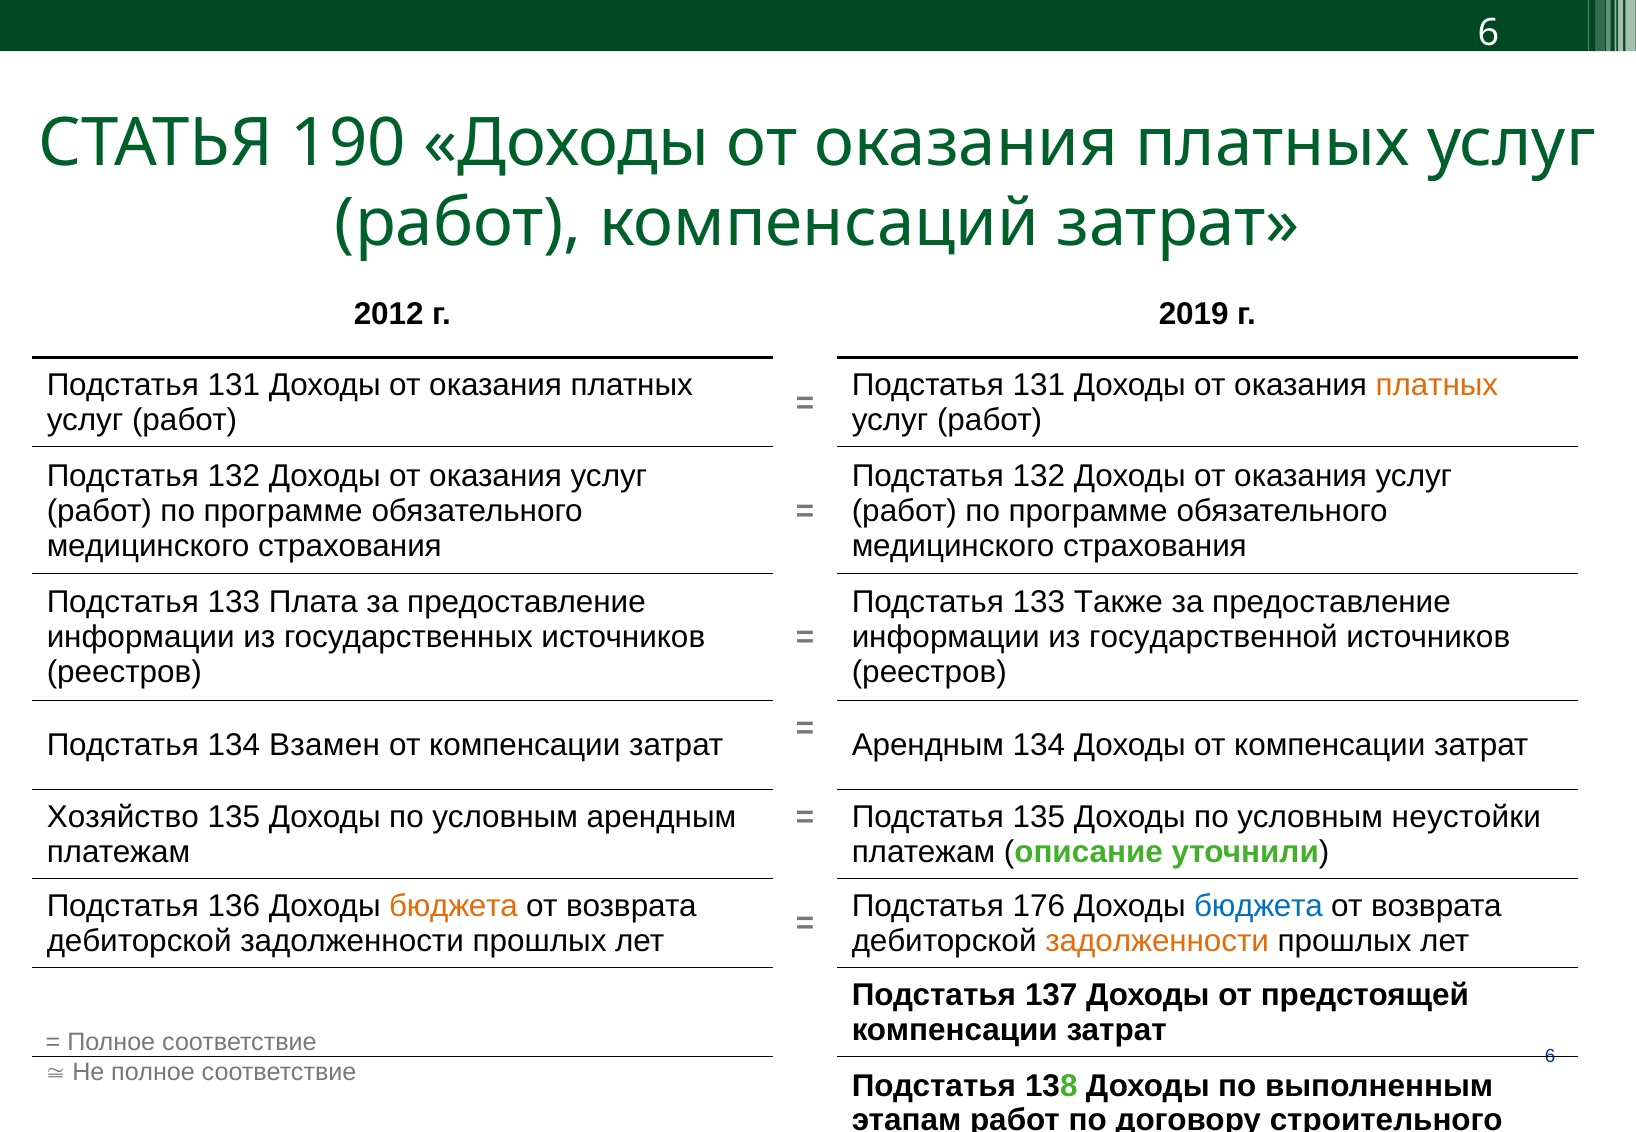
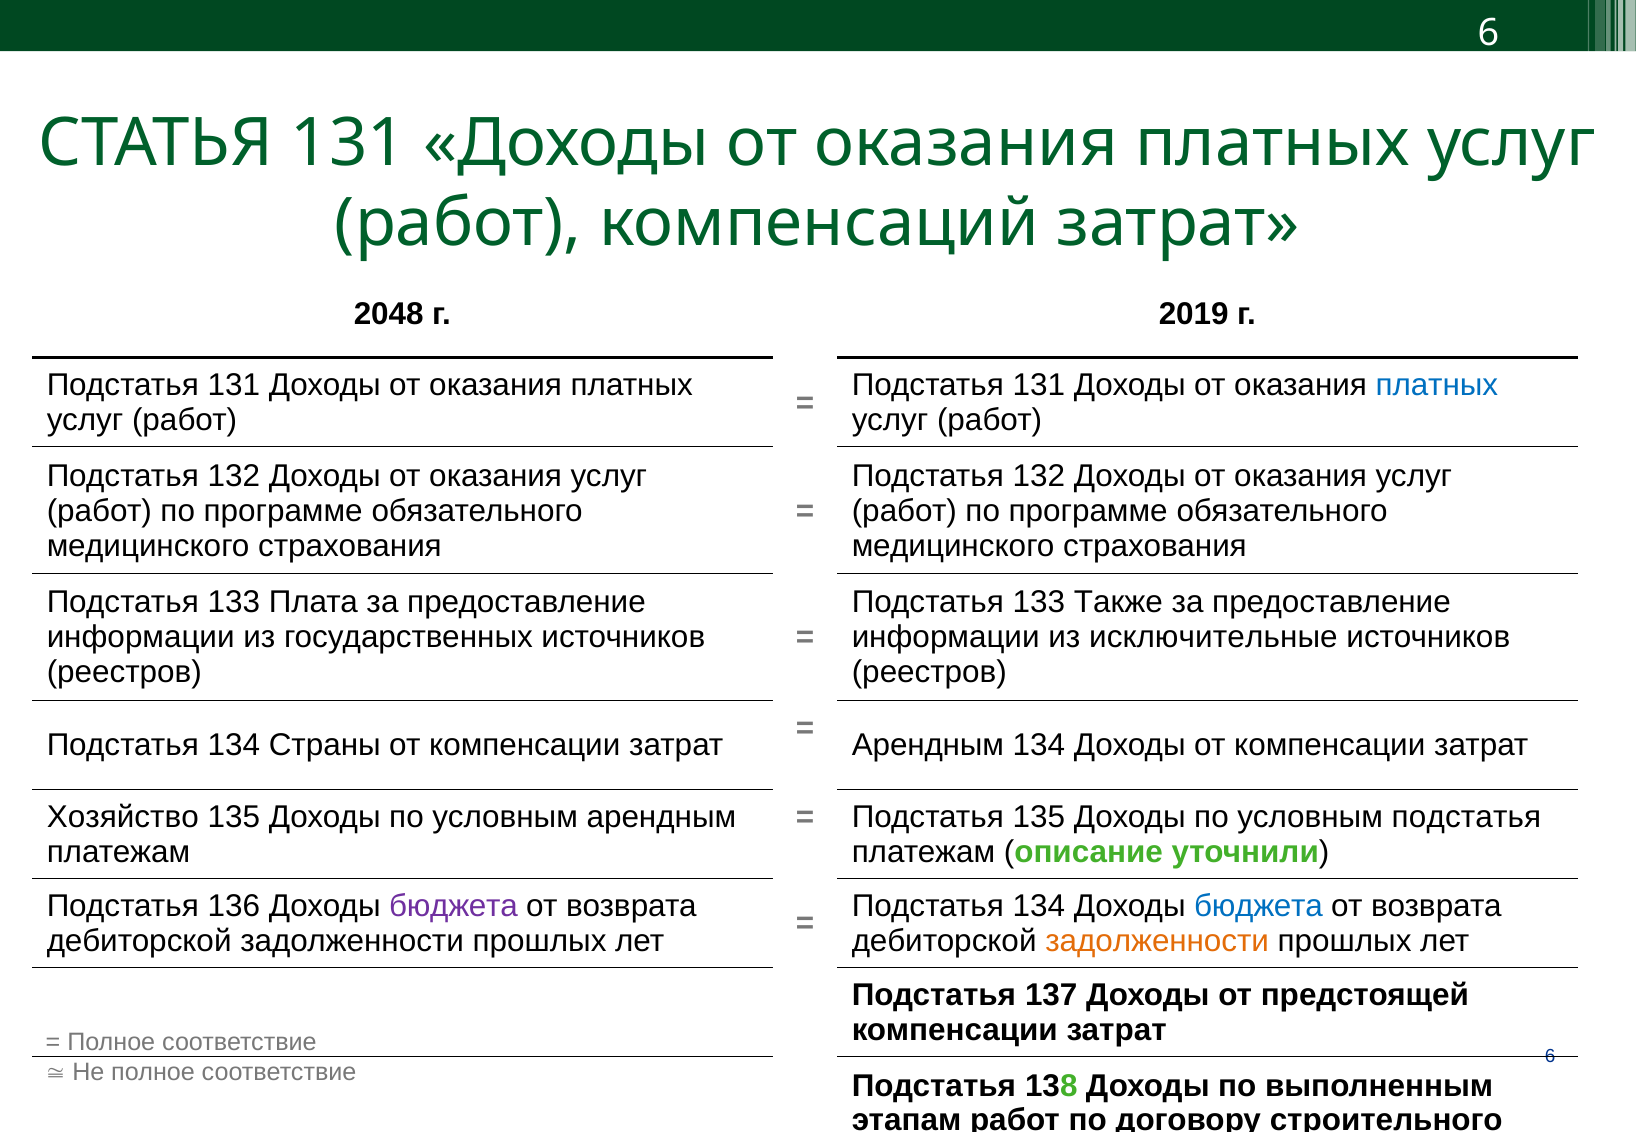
СТАТЬЯ 190: 190 -> 131
2012: 2012 -> 2048
платных at (1437, 385) colour: orange -> blue
государственной: государственной -> исключительные
Взамен: Взамен -> Страны
условным неустойки: неустойки -> подстатья
бюджета at (453, 907) colour: orange -> purple
176 at (1039, 907): 176 -> 134
